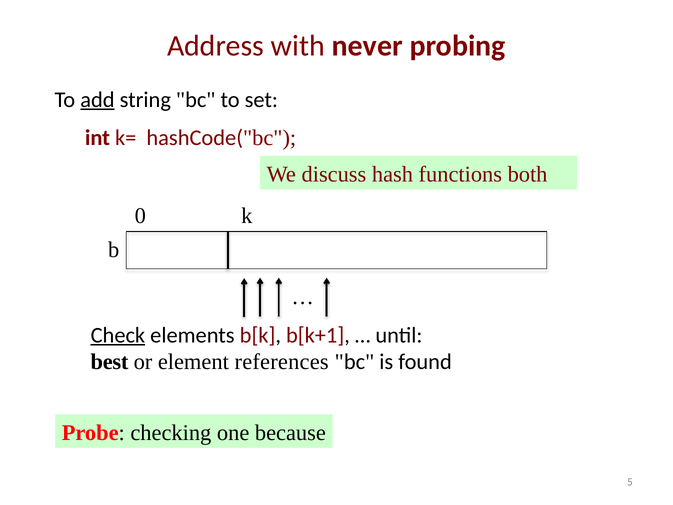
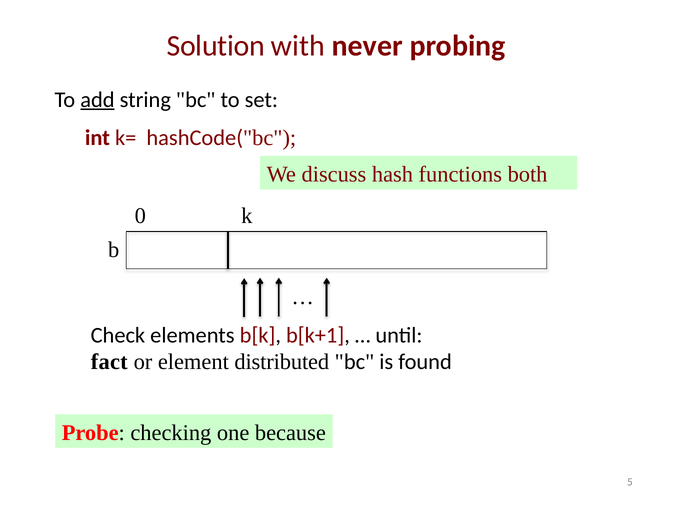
Address: Address -> Solution
Check underline: present -> none
best: best -> fact
references: references -> distributed
